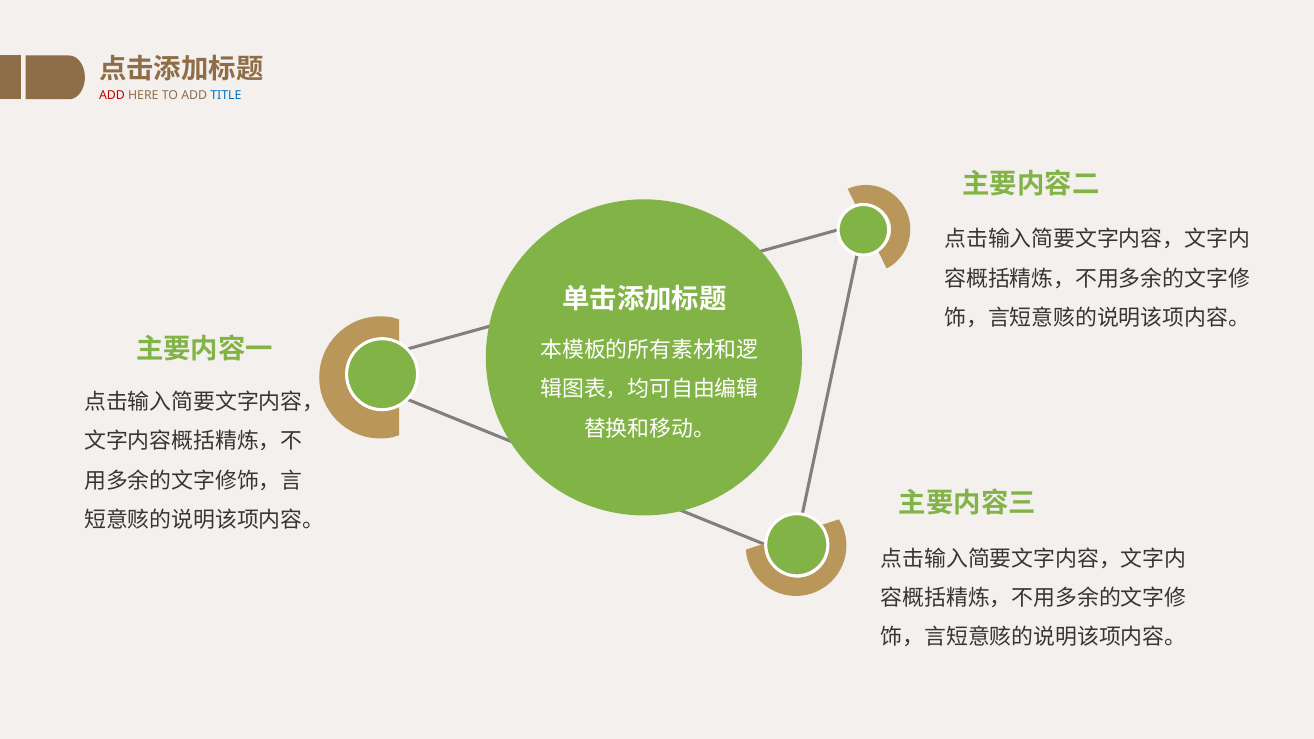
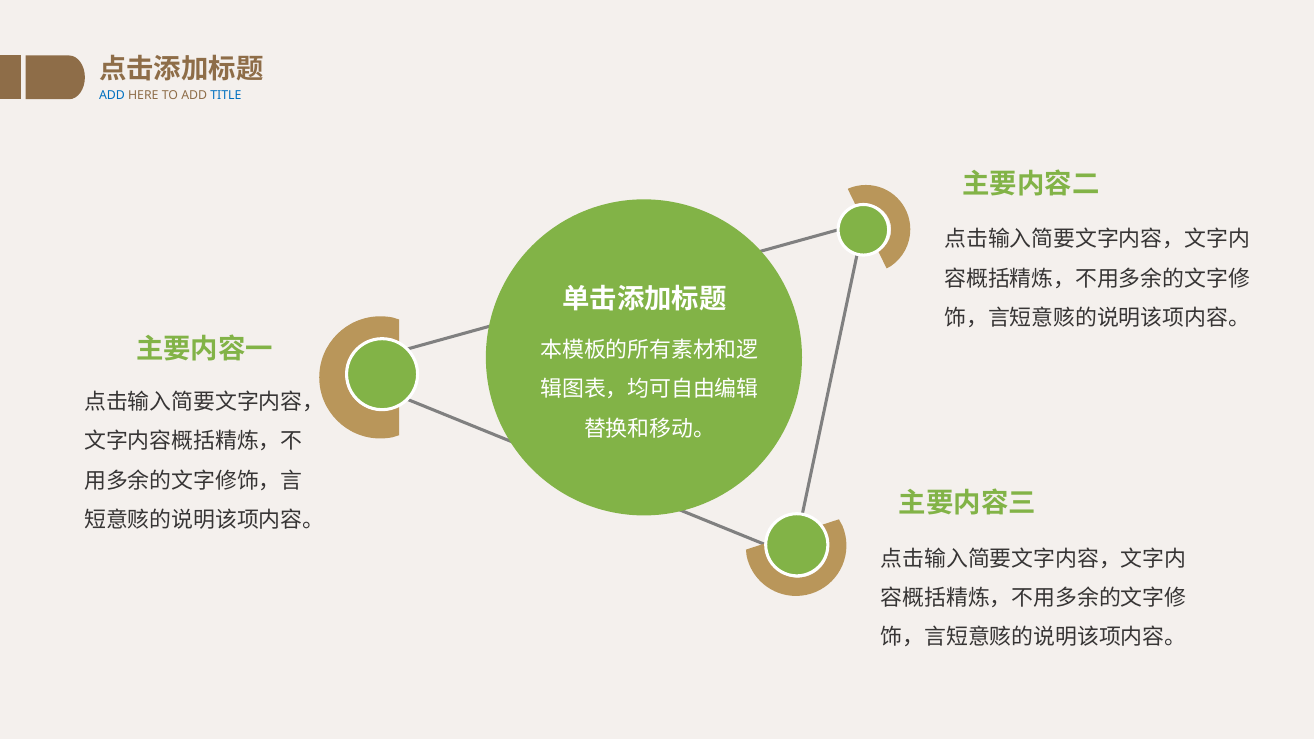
ADD at (112, 95) colour: red -> blue
